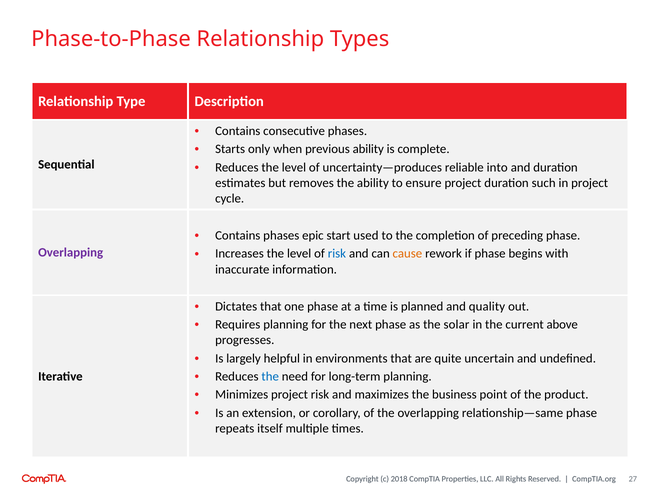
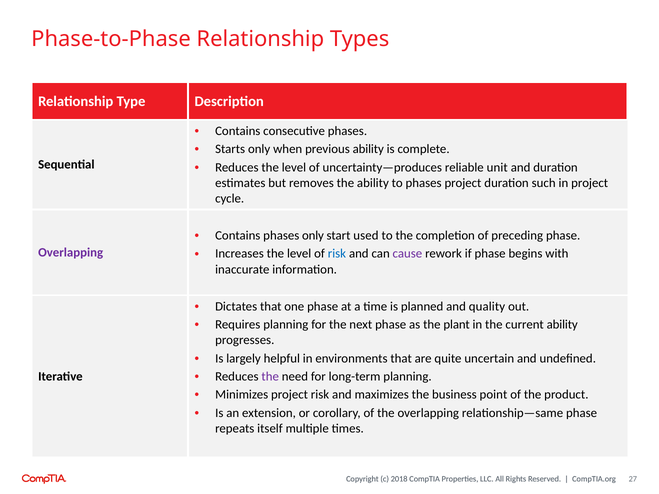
into: into -> unit
to ensure: ensure -> phases
phases epic: epic -> only
cause colour: orange -> purple
solar: solar -> plant
current above: above -> ability
the at (270, 377) colour: blue -> purple
